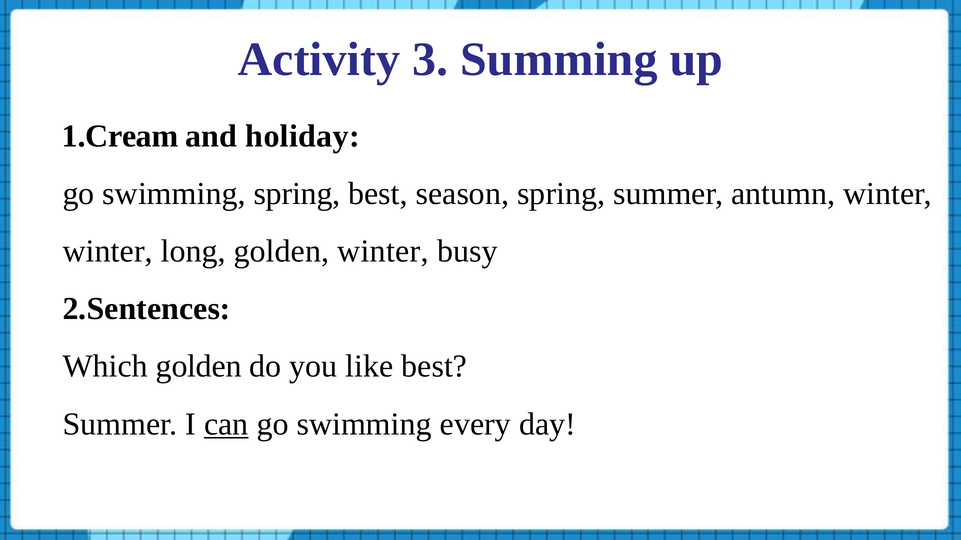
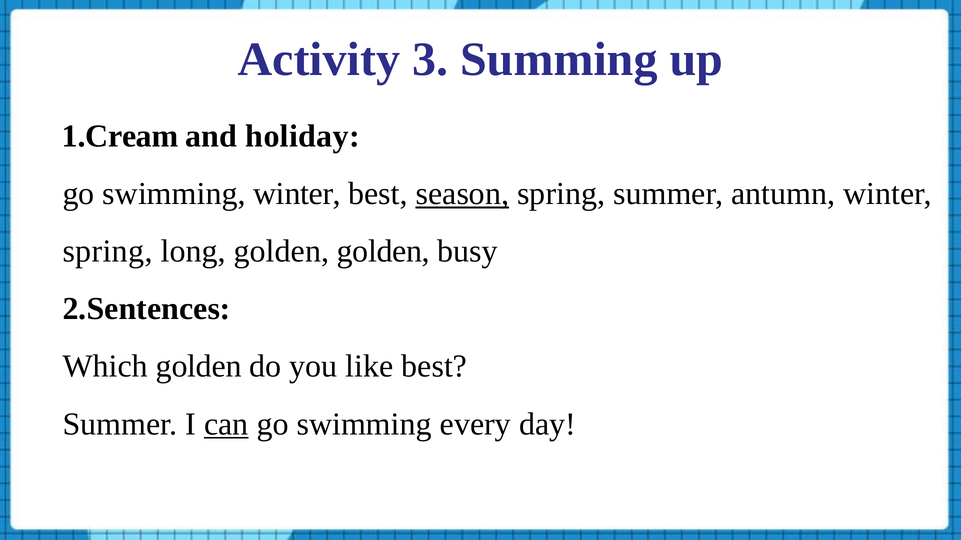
swimming spring: spring -> winter
season underline: none -> present
winter at (108, 251): winter -> spring
golden winter: winter -> golden
